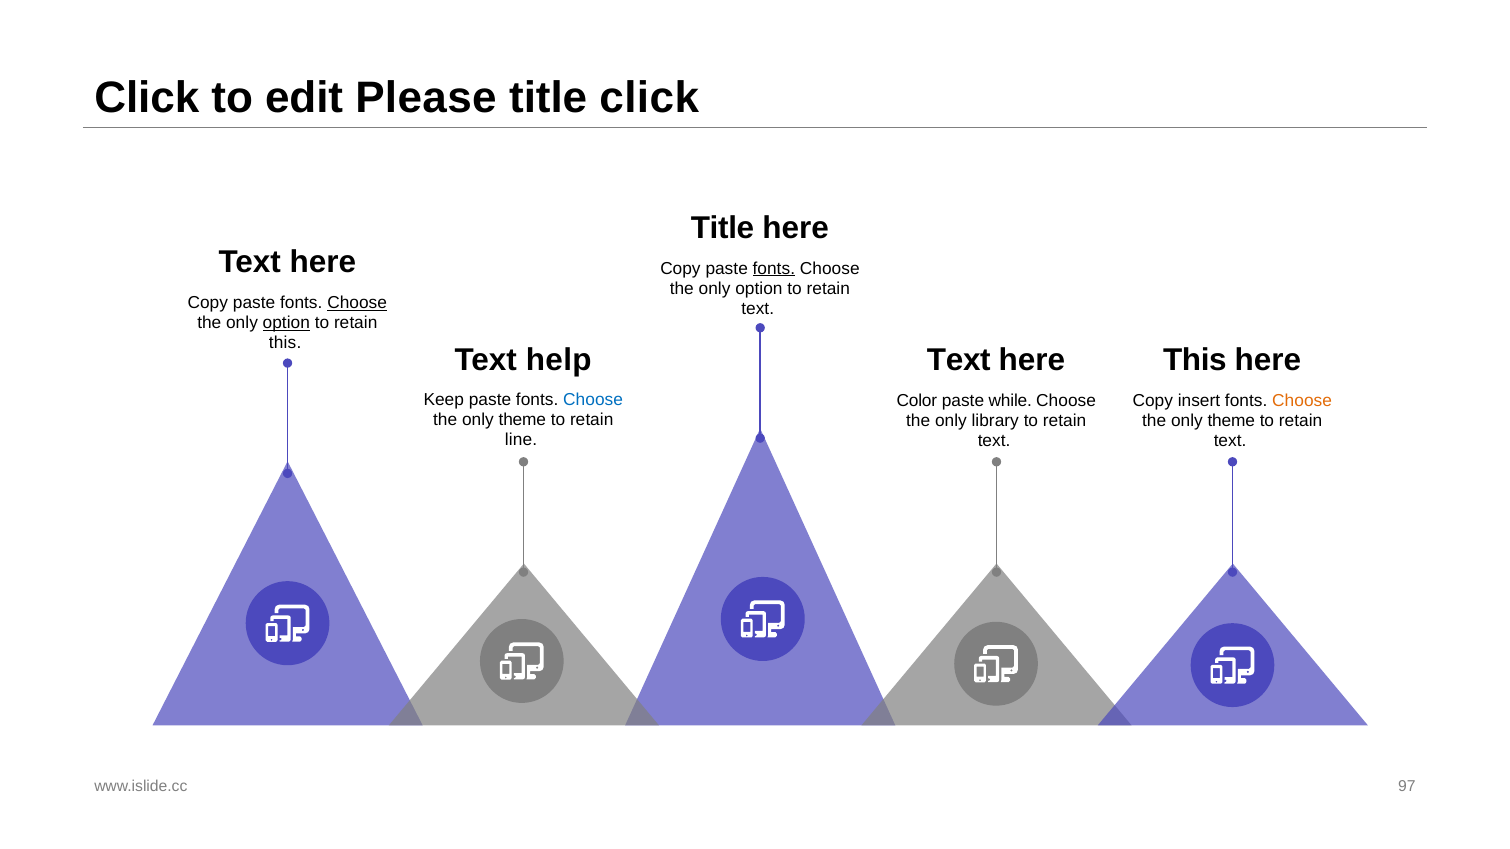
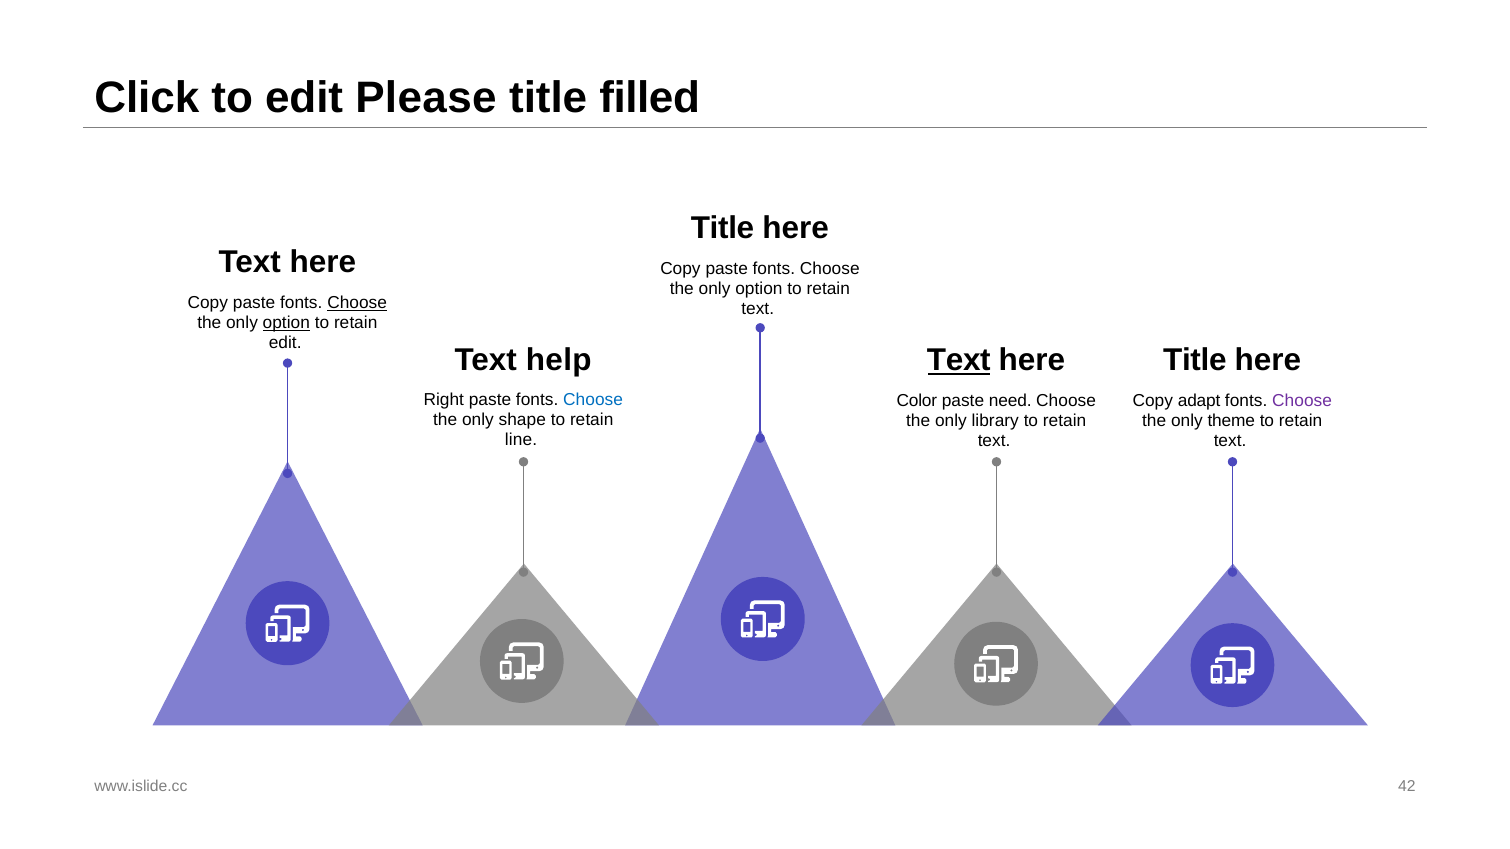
title click: click -> filled
fonts at (774, 269) underline: present -> none
this at (285, 343): this -> edit
Text at (959, 361) underline: none -> present
This at (1195, 361): This -> Title
Keep: Keep -> Right
while: while -> need
insert: insert -> adapt
Choose at (1302, 401) colour: orange -> purple
theme at (522, 420): theme -> shape
97: 97 -> 42
